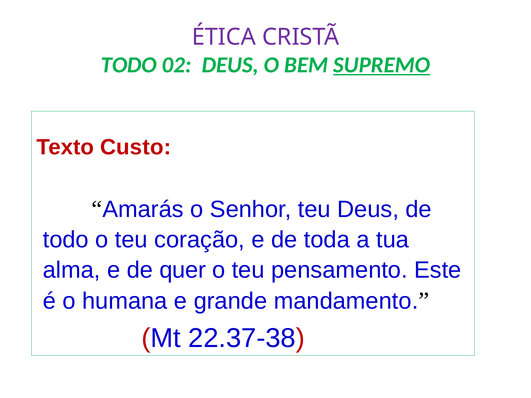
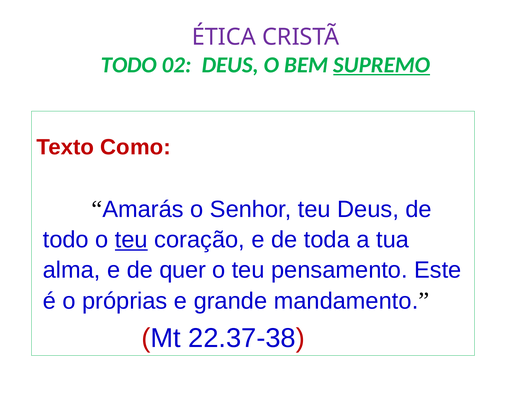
Custo: Custo -> Como
teu at (131, 240) underline: none -> present
humana: humana -> próprias
